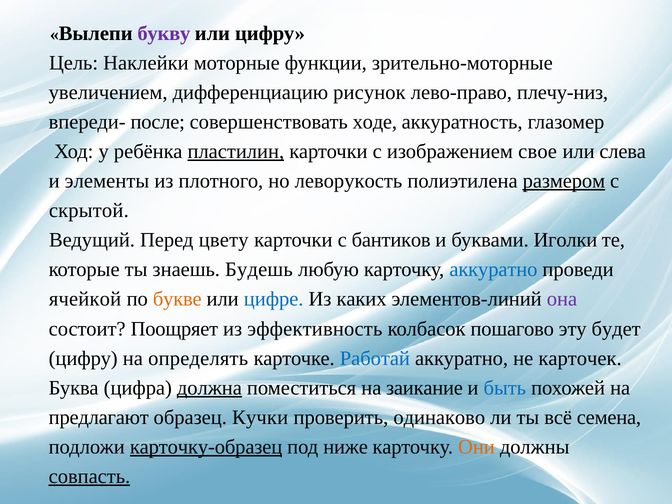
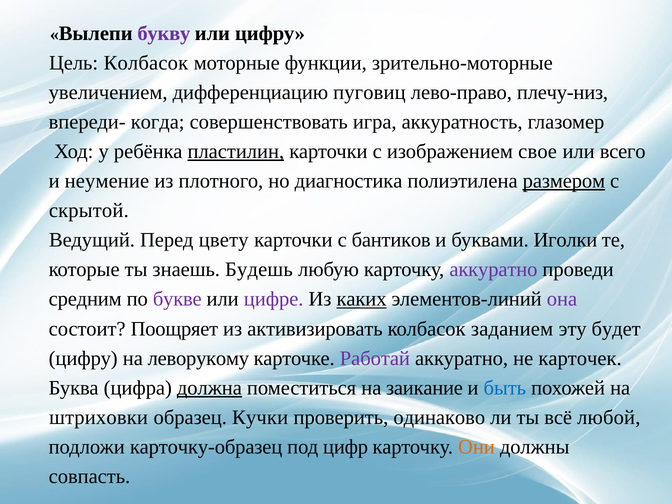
Цель Наклейки: Наклейки -> Колбасок
рисунок: рисунок -> пуговиц
после: после -> когда
ходе: ходе -> игра
слева: слева -> всего
элементы: элементы -> неумение
леворукость: леворукость -> диагностика
аккуратно at (493, 270) colour: blue -> purple
ячейкой: ячейкой -> средним
букве colour: orange -> purple
цифре colour: blue -> purple
каких underline: none -> present
эффективность: эффективность -> активизировать
пошагово: пошагово -> заданием
определять: определять -> леворукому
Работай colour: blue -> purple
предлагают: предлагают -> штриховки
семена: семена -> любой
карточку-образец underline: present -> none
ниже: ниже -> цифр
совпасть underline: present -> none
